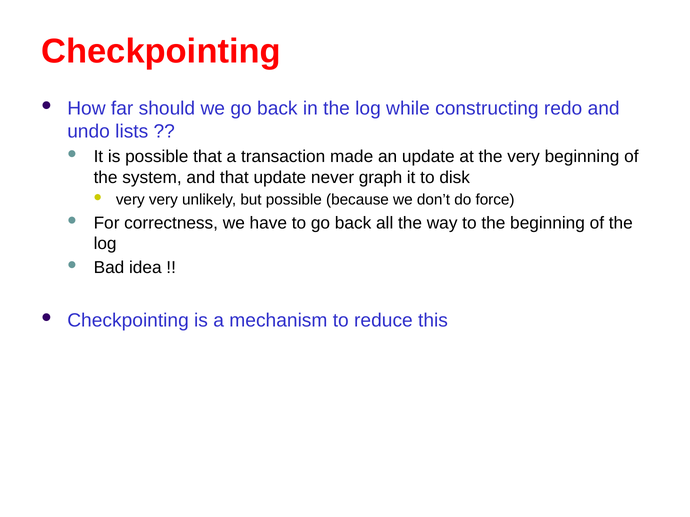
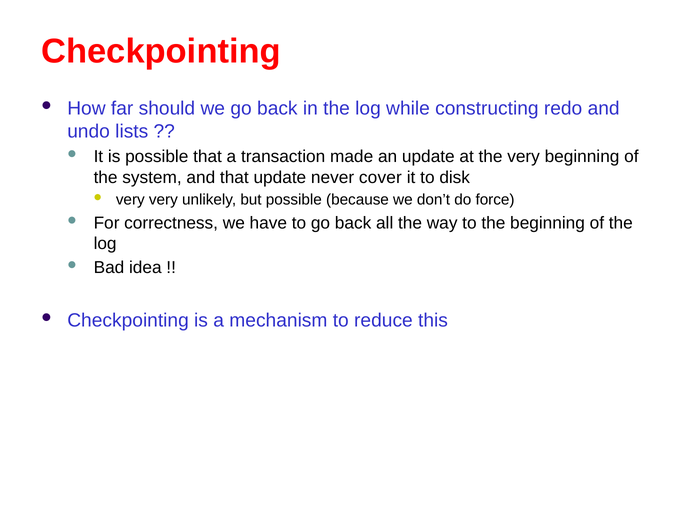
graph: graph -> cover
